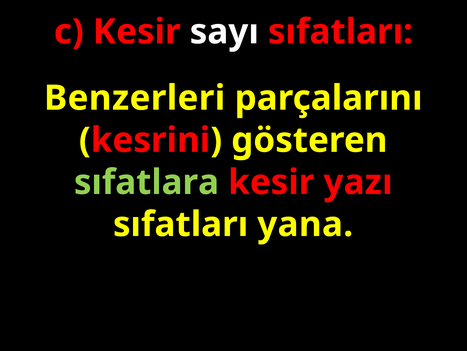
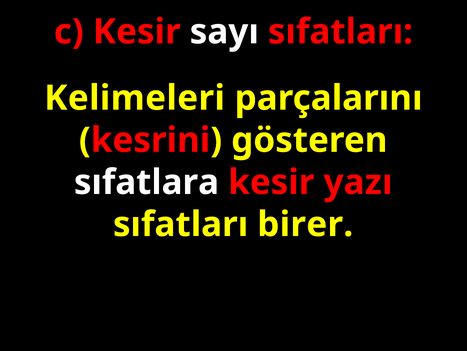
Benzerleri: Benzerleri -> Kelimeleri
sıfatlara colour: light green -> white
yana: yana -> birer
